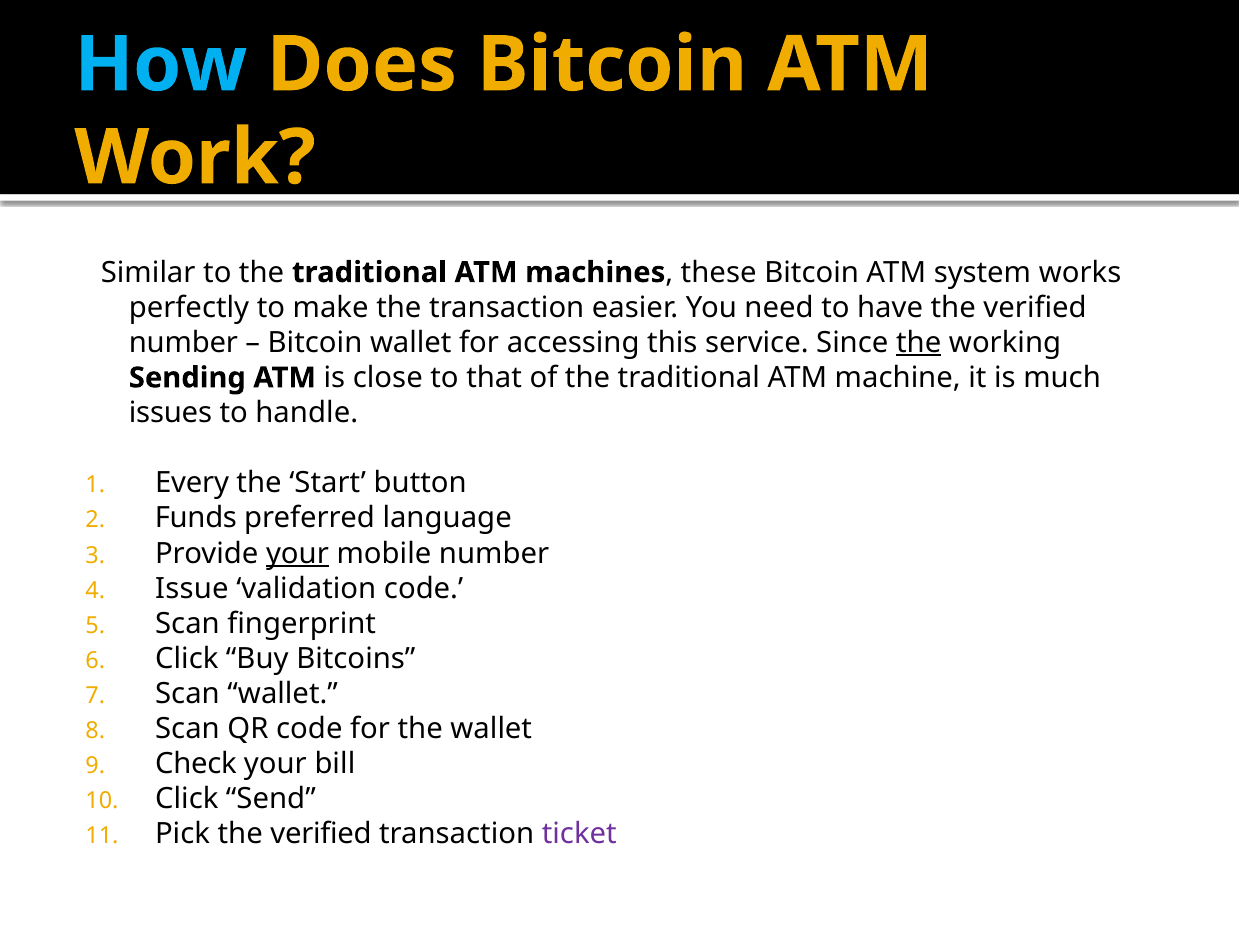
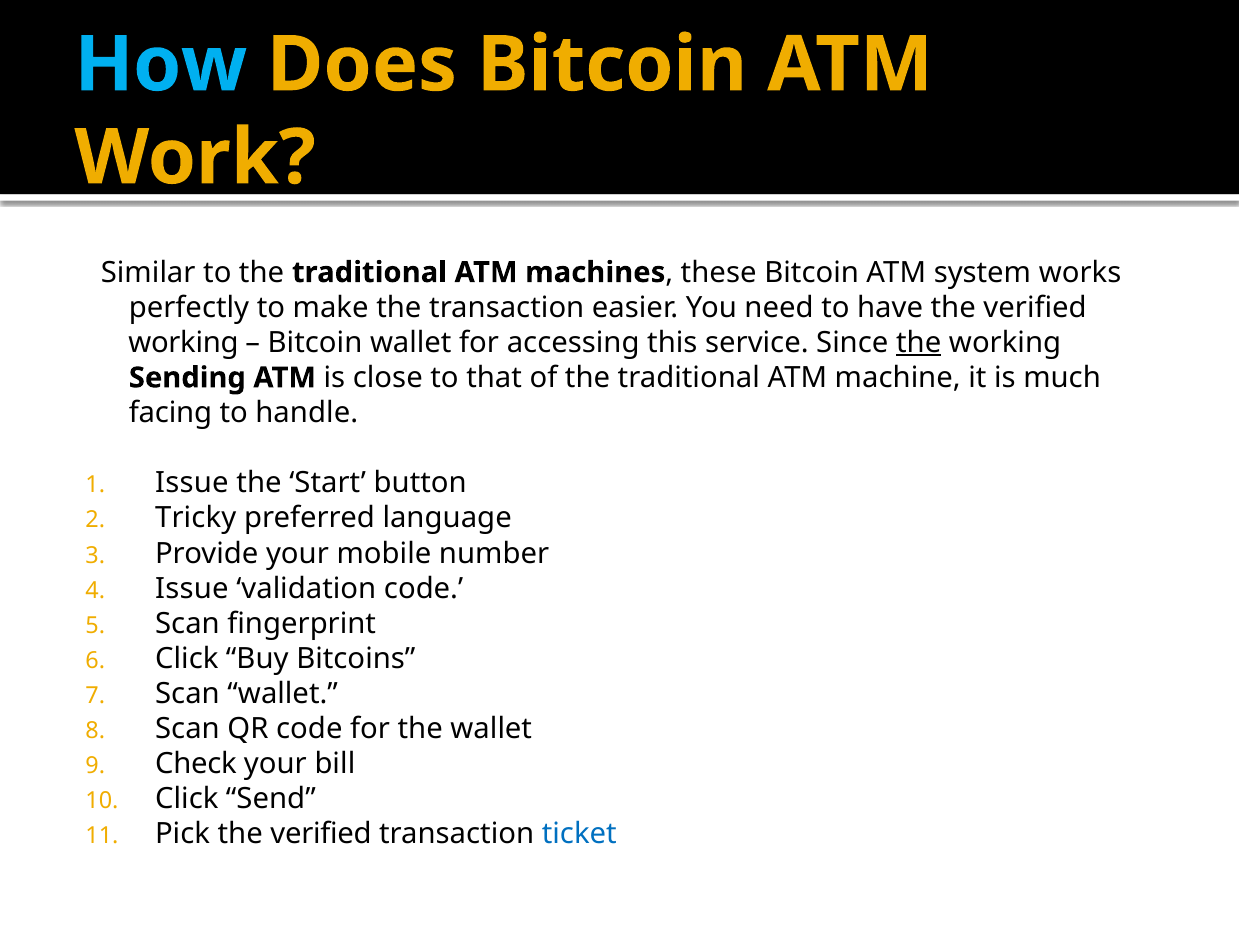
number at (183, 343): number -> working
issues: issues -> facing
Every at (192, 483): Every -> Issue
Funds: Funds -> Tricky
your at (297, 554) underline: present -> none
ticket colour: purple -> blue
